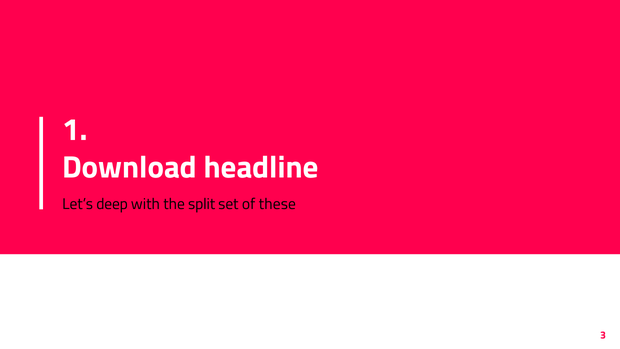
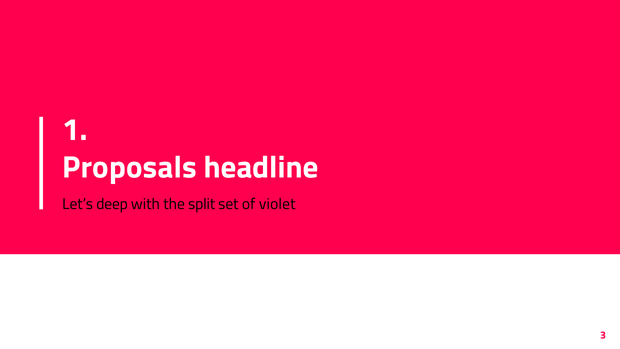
Download: Download -> Proposals
these: these -> violet
